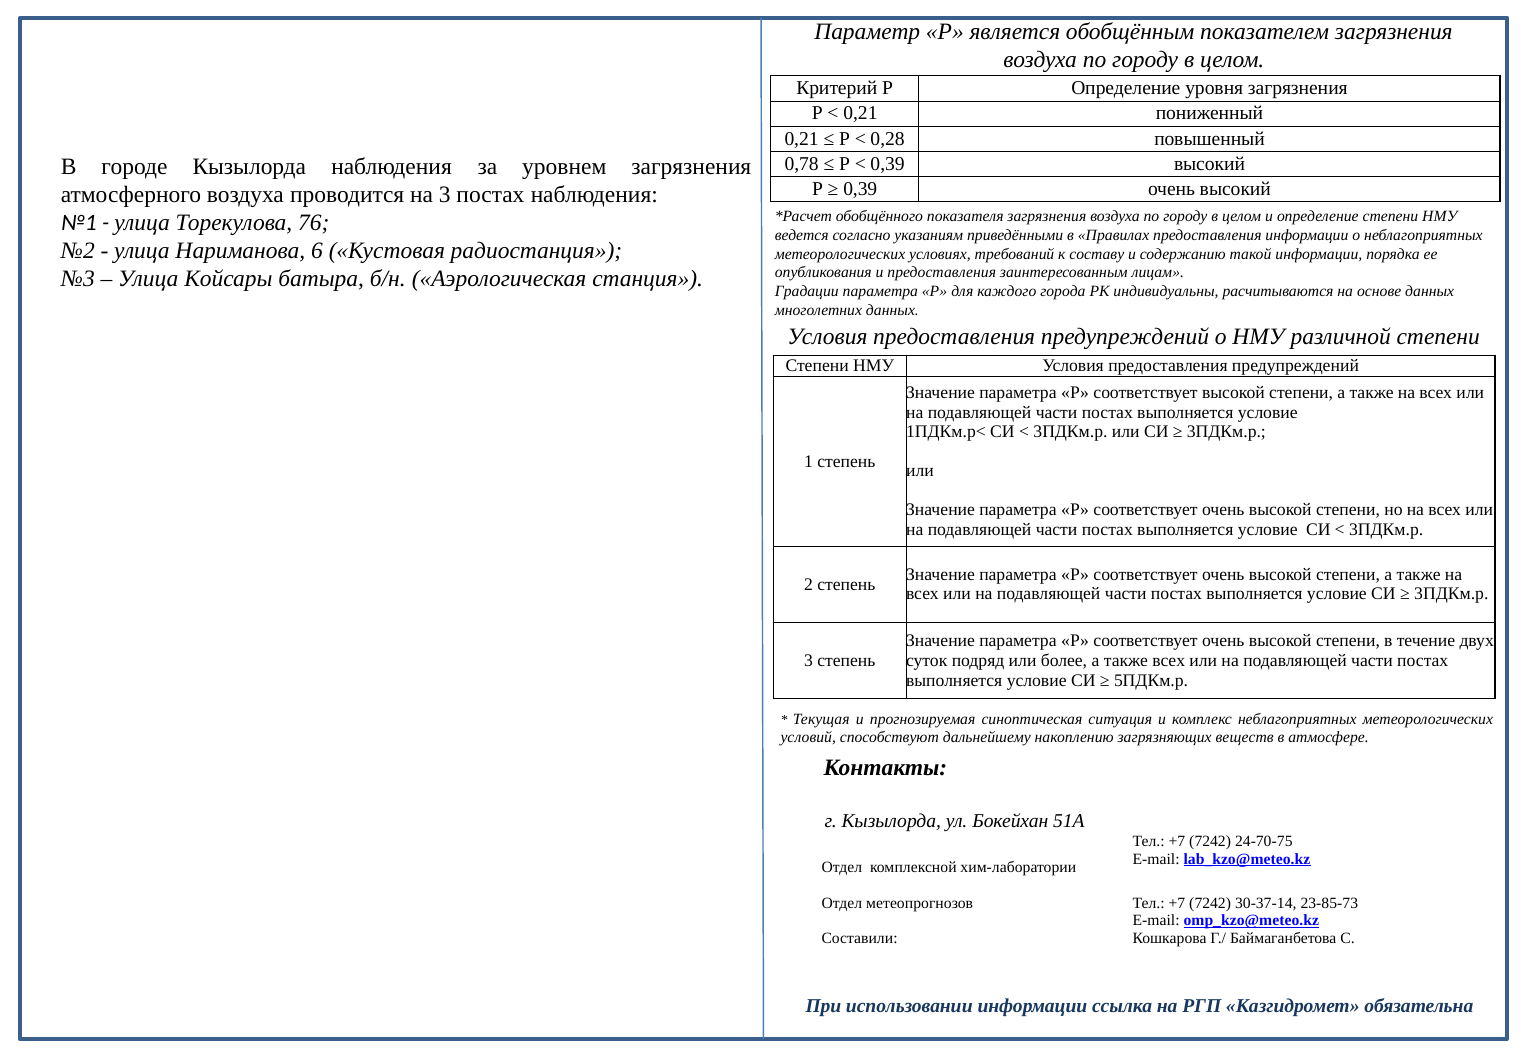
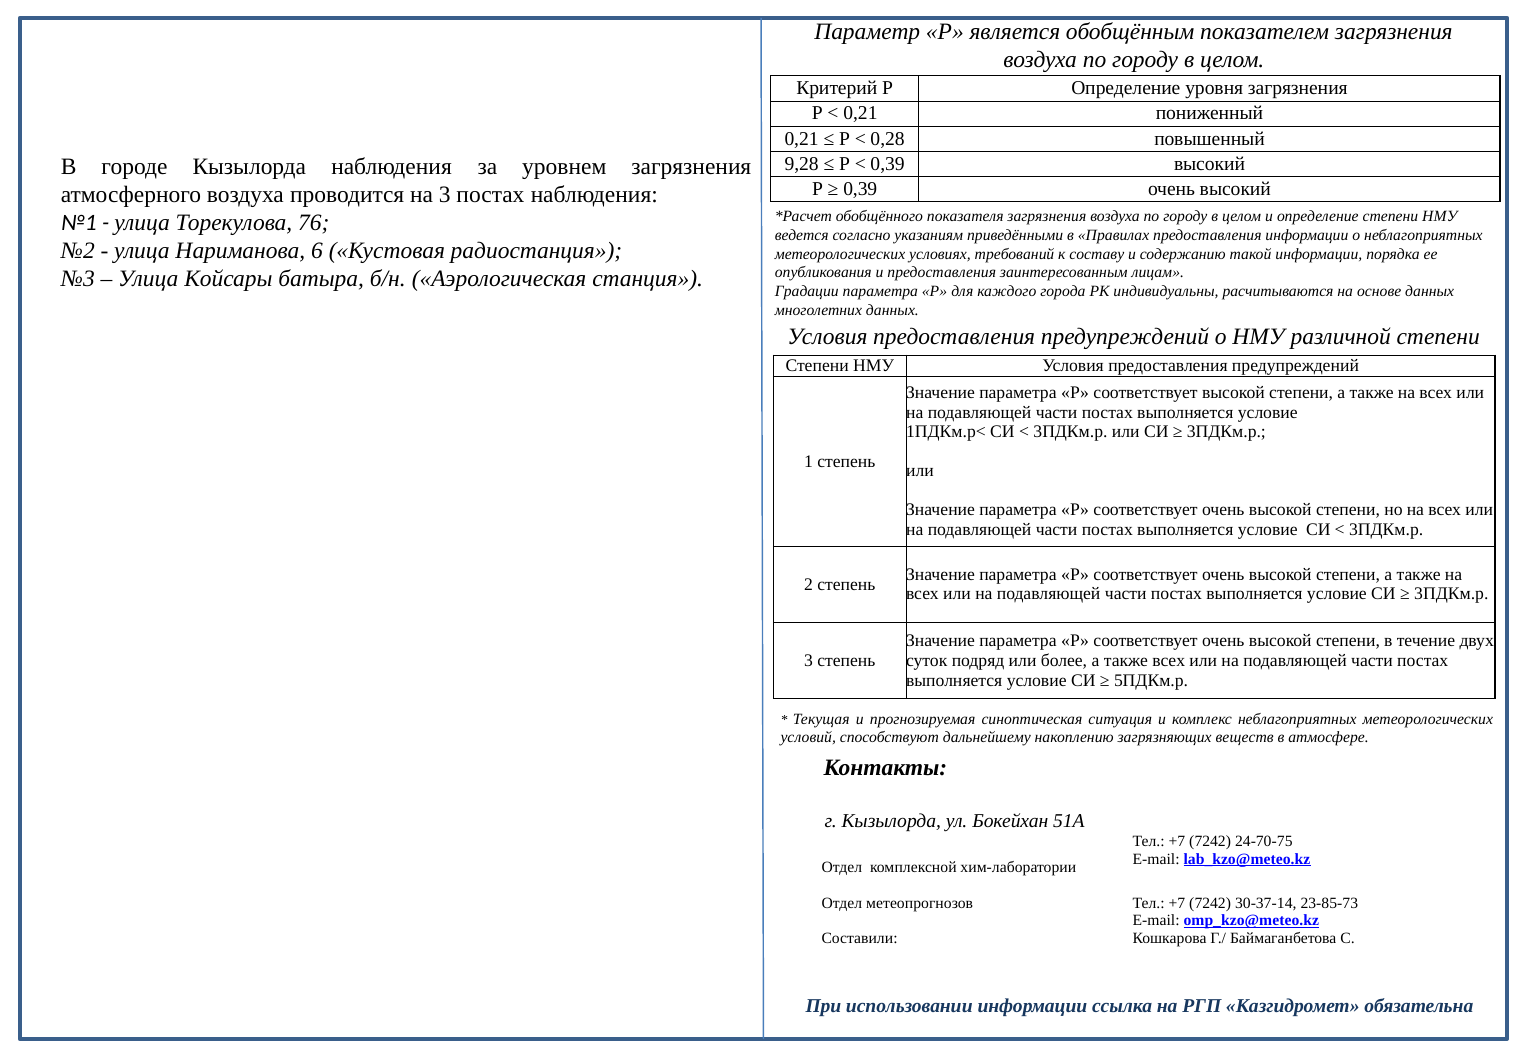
0,78: 0,78 -> 9,28
